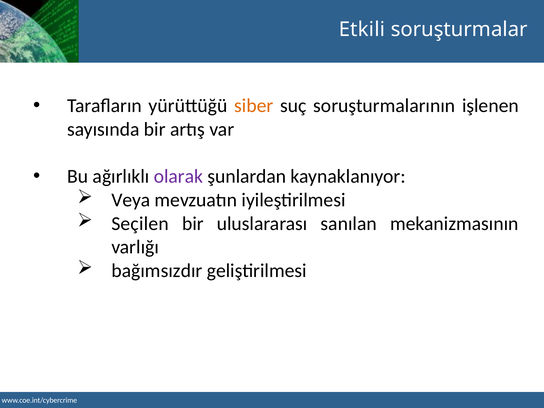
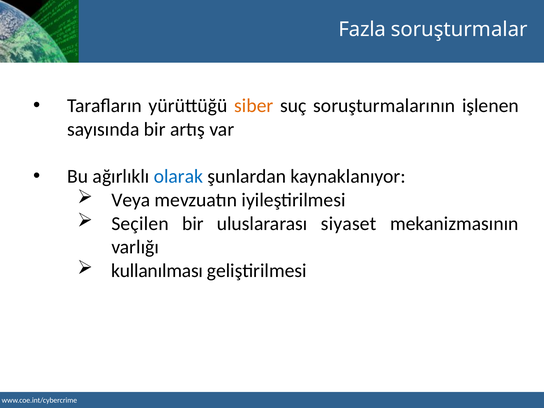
Etkili: Etkili -> Fazla
olarak colour: purple -> blue
sanılan: sanılan -> siyaset
bağımsızdır: bağımsızdır -> kullanılması
